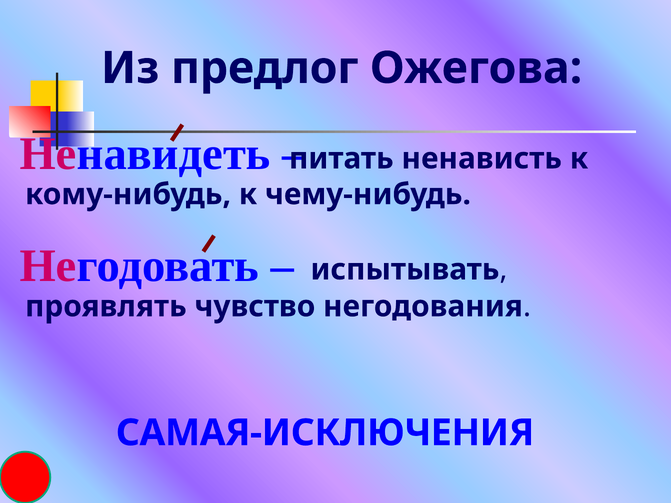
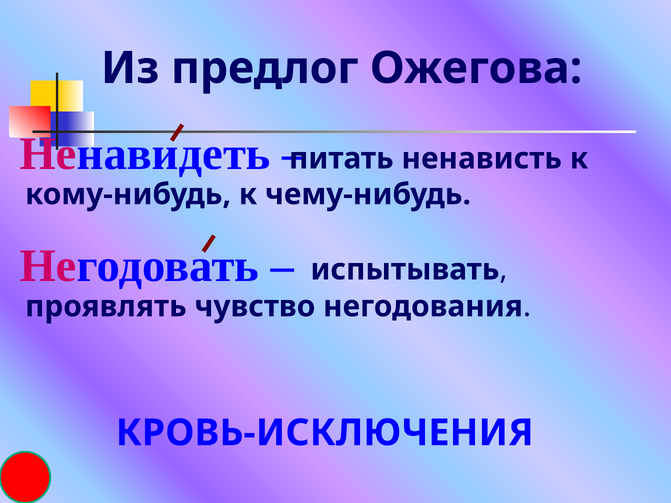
САМАЯ-ИСКЛЮЧЕНИЯ: САМАЯ-ИСКЛЮЧЕНИЯ -> КРОВЬ-ИСКЛЮЧЕНИЯ
